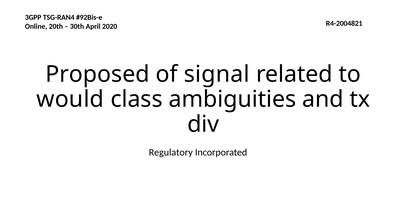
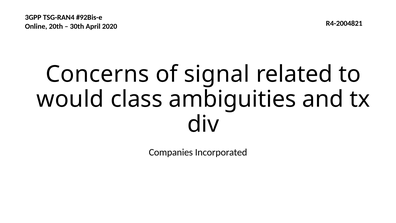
Proposed: Proposed -> Concerns
Regulatory: Regulatory -> Companies
